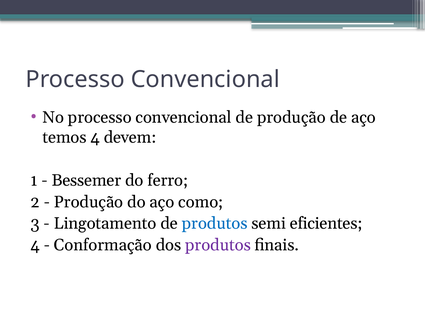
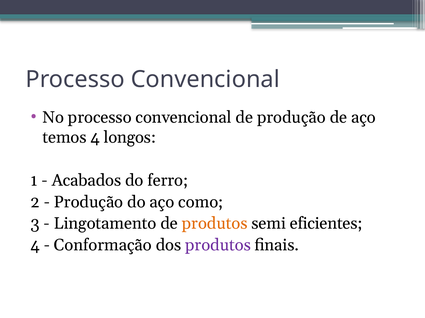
devem: devem -> longos
Bessemer: Bessemer -> Acabados
produtos at (215, 224) colour: blue -> orange
